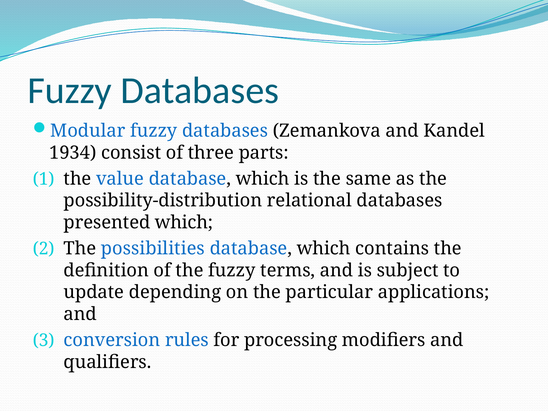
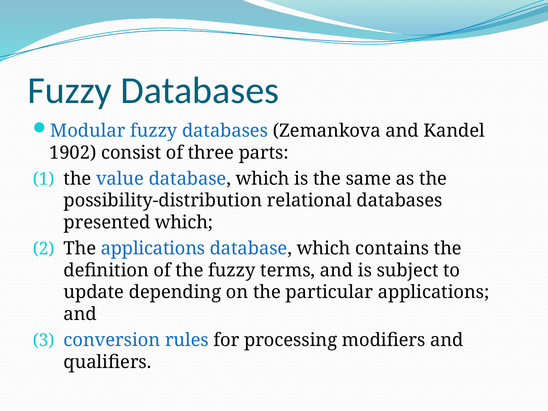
1934: 1934 -> 1902
The possibilities: possibilities -> applications
